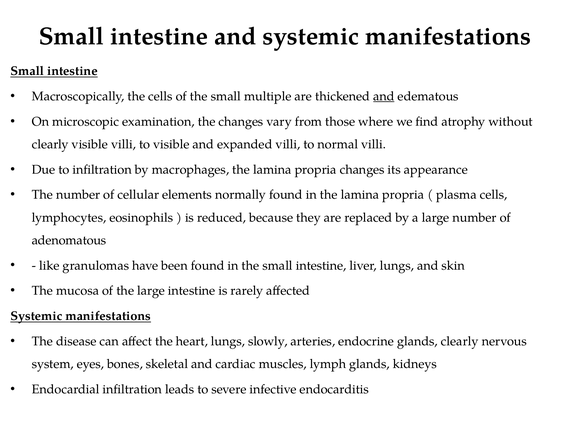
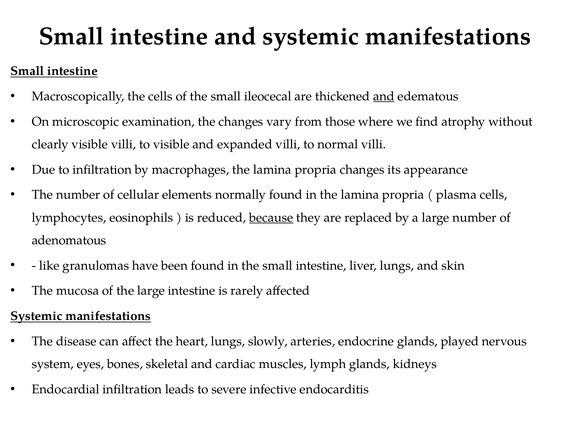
multiple: multiple -> ileocecal
because underline: none -> present
glands clearly: clearly -> played
